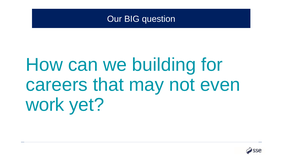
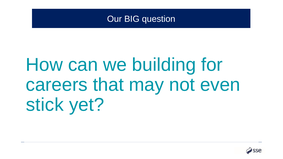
work: work -> stick
